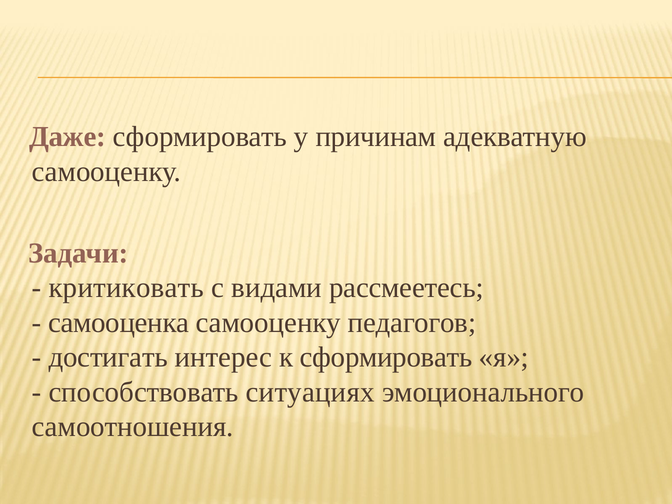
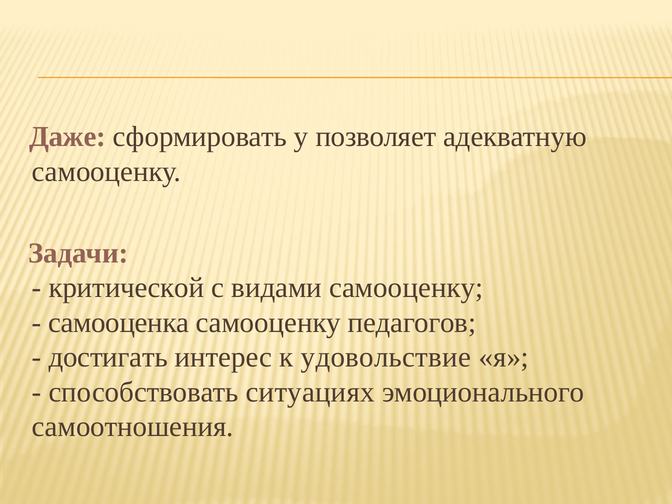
причинам: причинам -> позволяет
критиковать: критиковать -> критической
видами рассмеетесь: рассмеетесь -> самооценку
к сформировать: сформировать -> удовольствие
